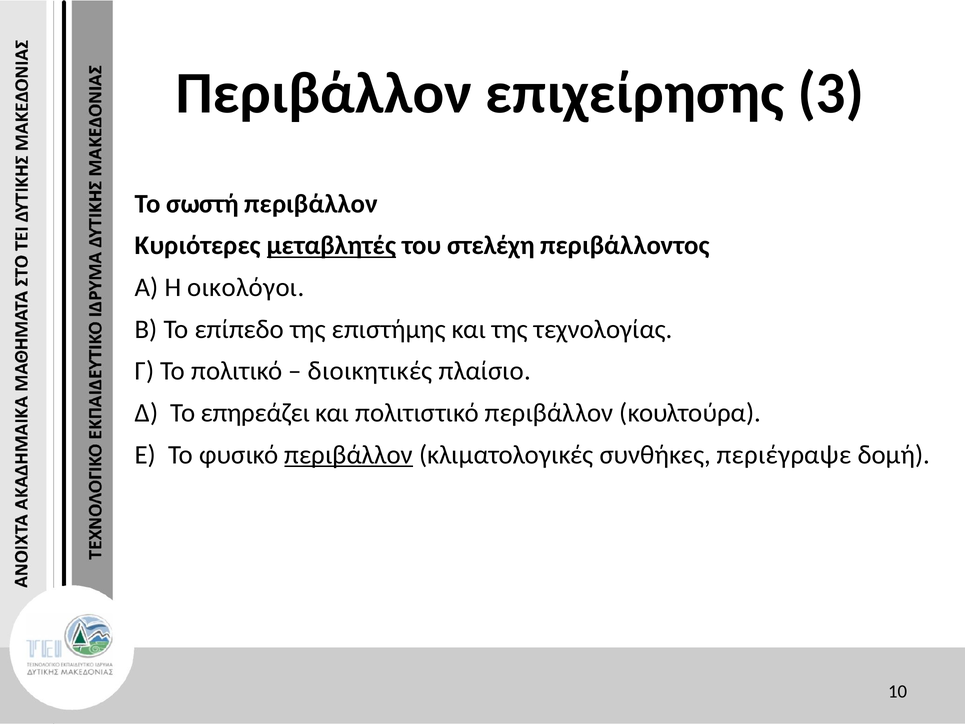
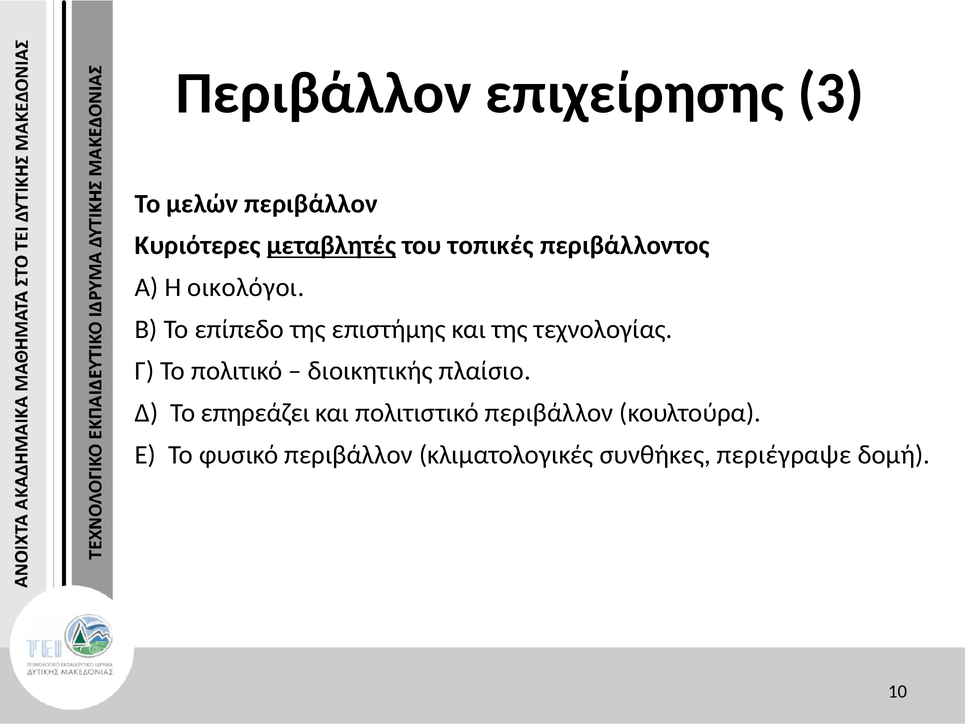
σωστή: σωστή -> μελών
στελέχη: στελέχη -> τοπικές
διοικητικές: διοικητικές -> διοικητικής
περιβάλλον at (349, 455) underline: present -> none
